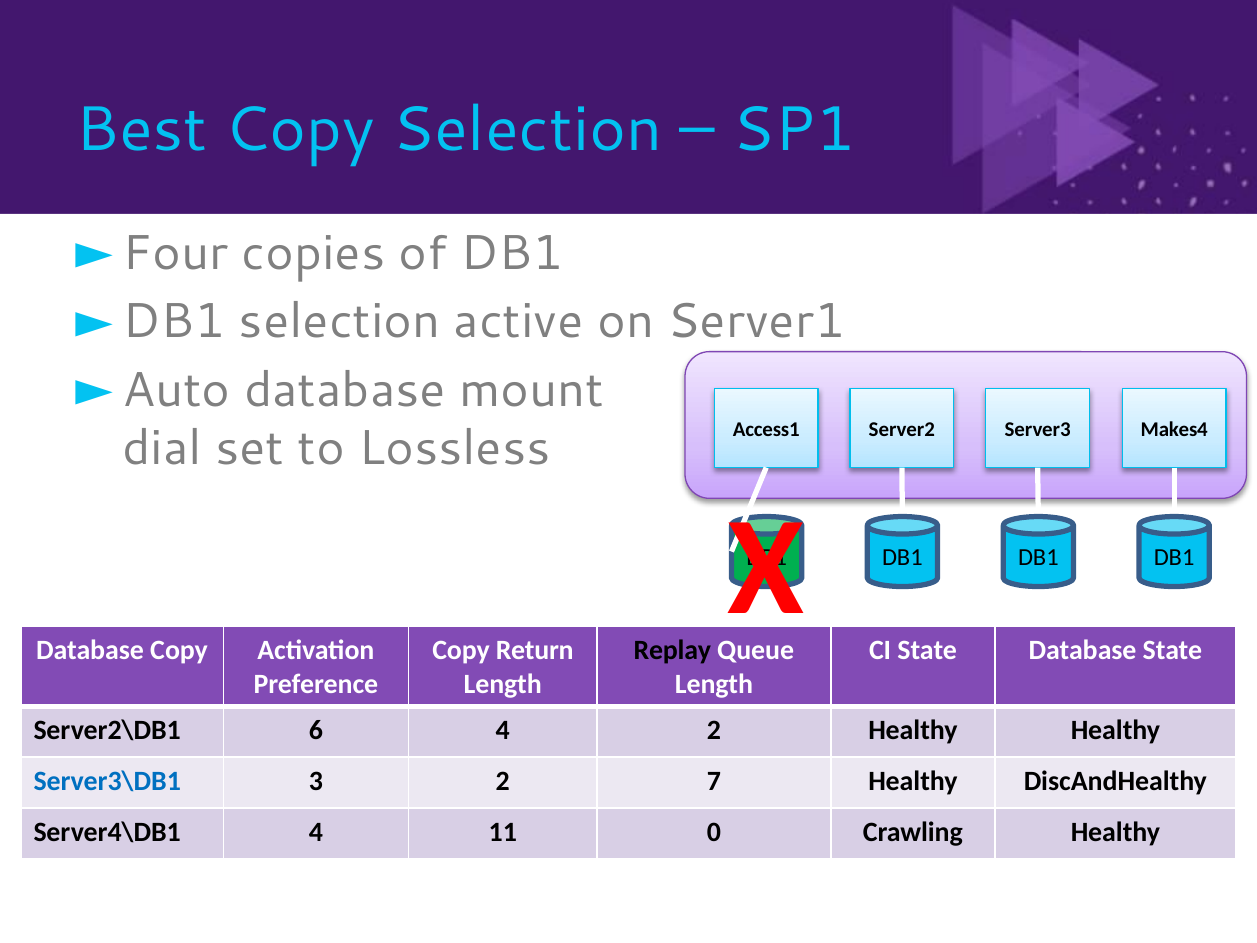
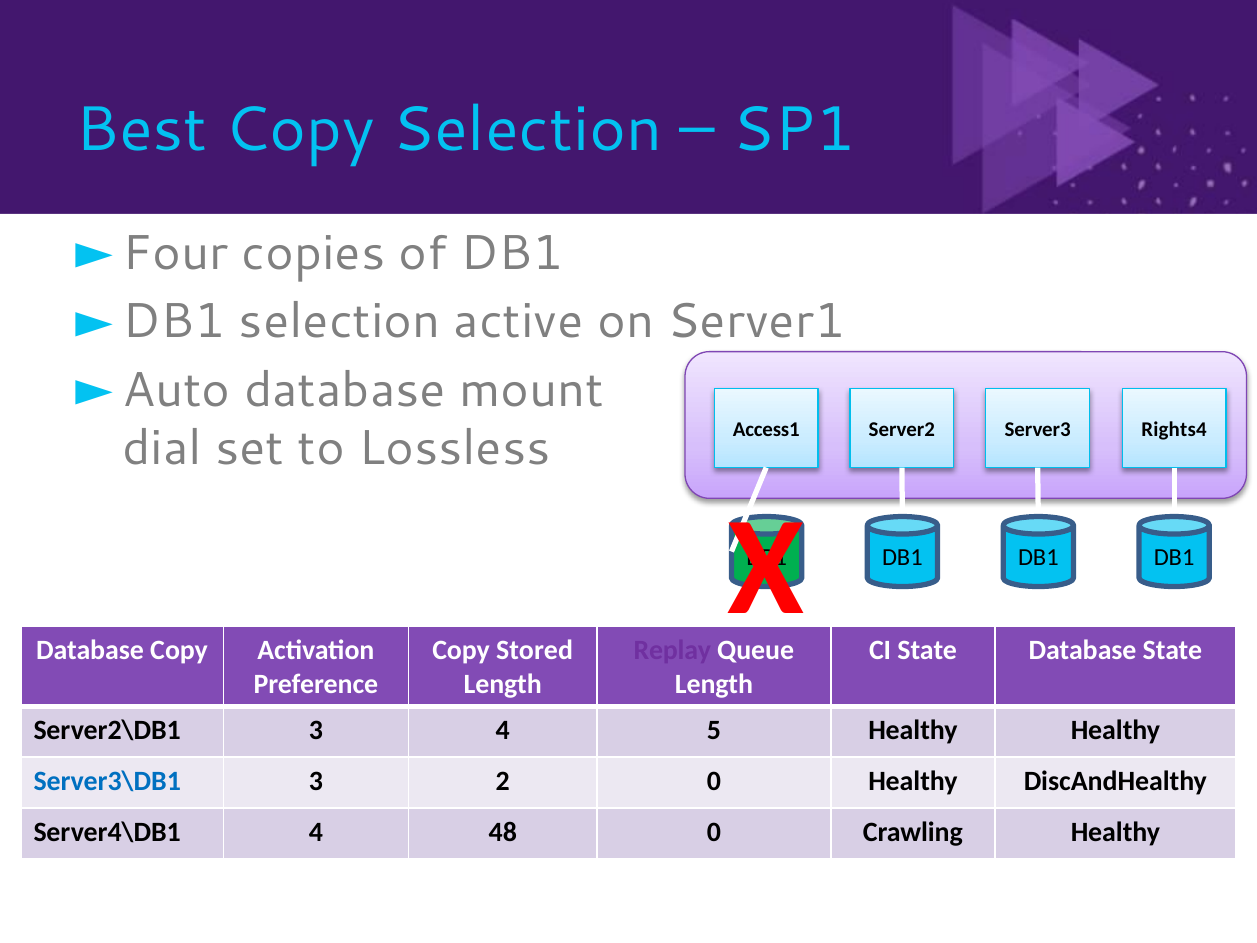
Makes4: Makes4 -> Rights4
Return: Return -> Stored
Replay colour: black -> purple
Server2\DB1 6: 6 -> 3
4 2: 2 -> 5
2 7: 7 -> 0
11: 11 -> 48
